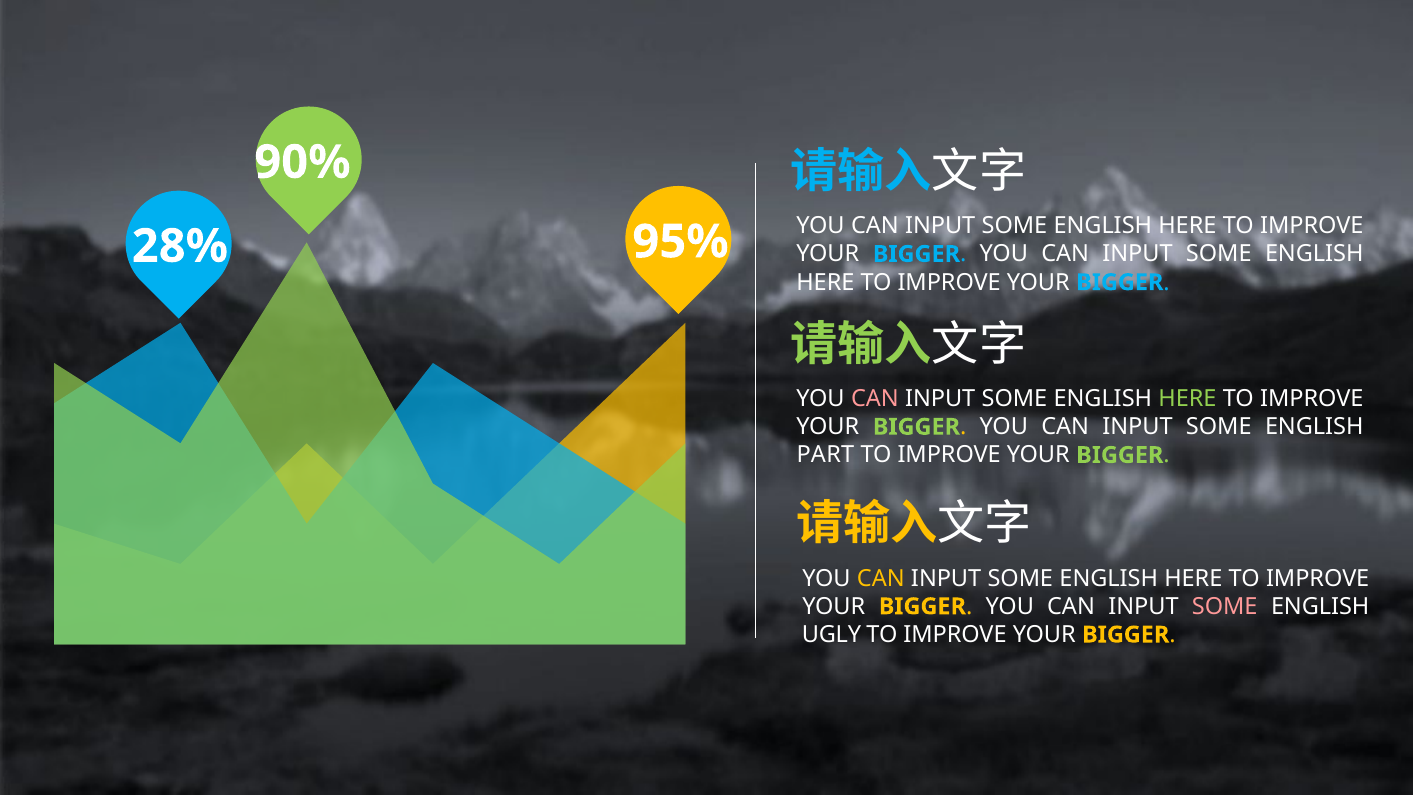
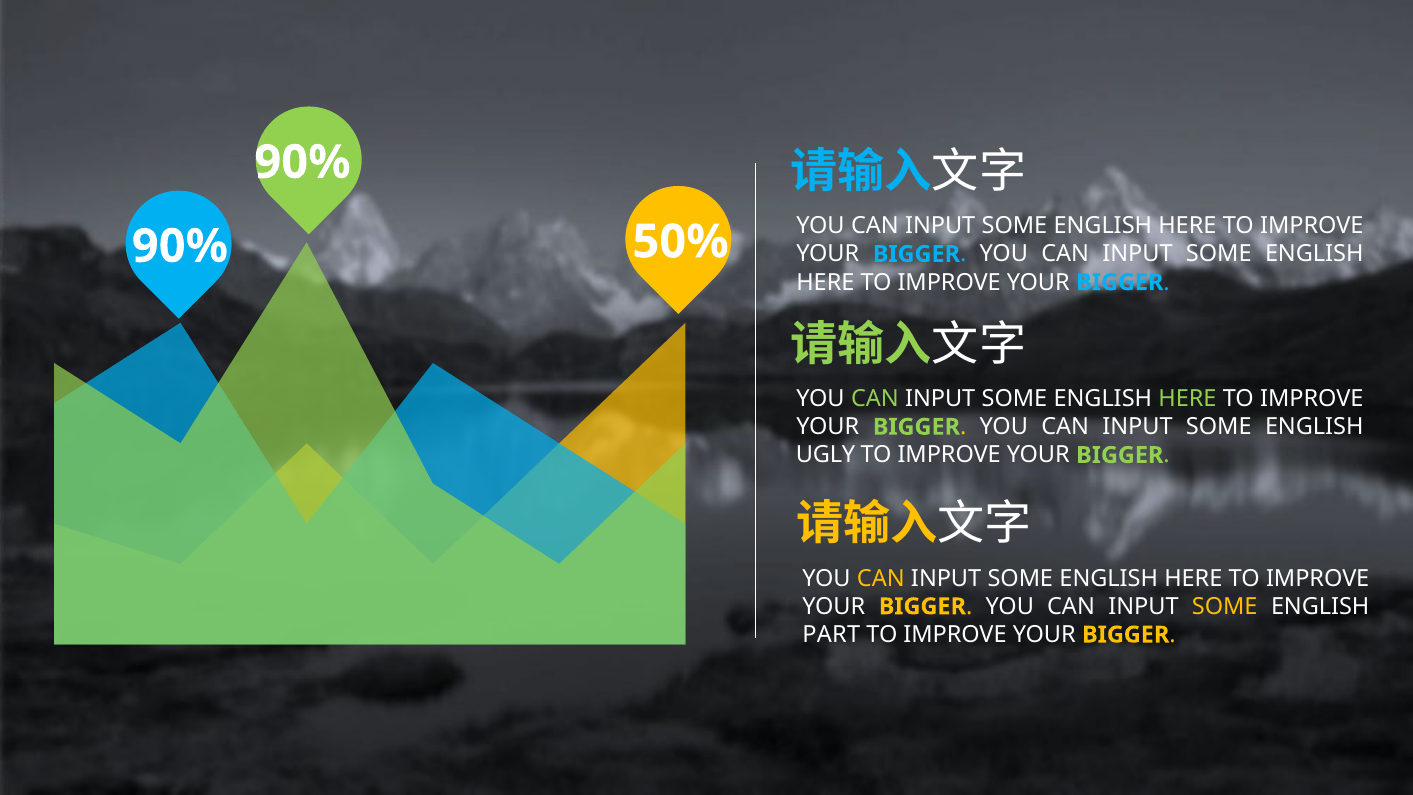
95%: 95% -> 50%
28% at (180, 246): 28% -> 90%
CAN at (875, 399) colour: pink -> light green
PART: PART -> UGLY
SOME at (1225, 606) colour: pink -> yellow
UGLY: UGLY -> PART
